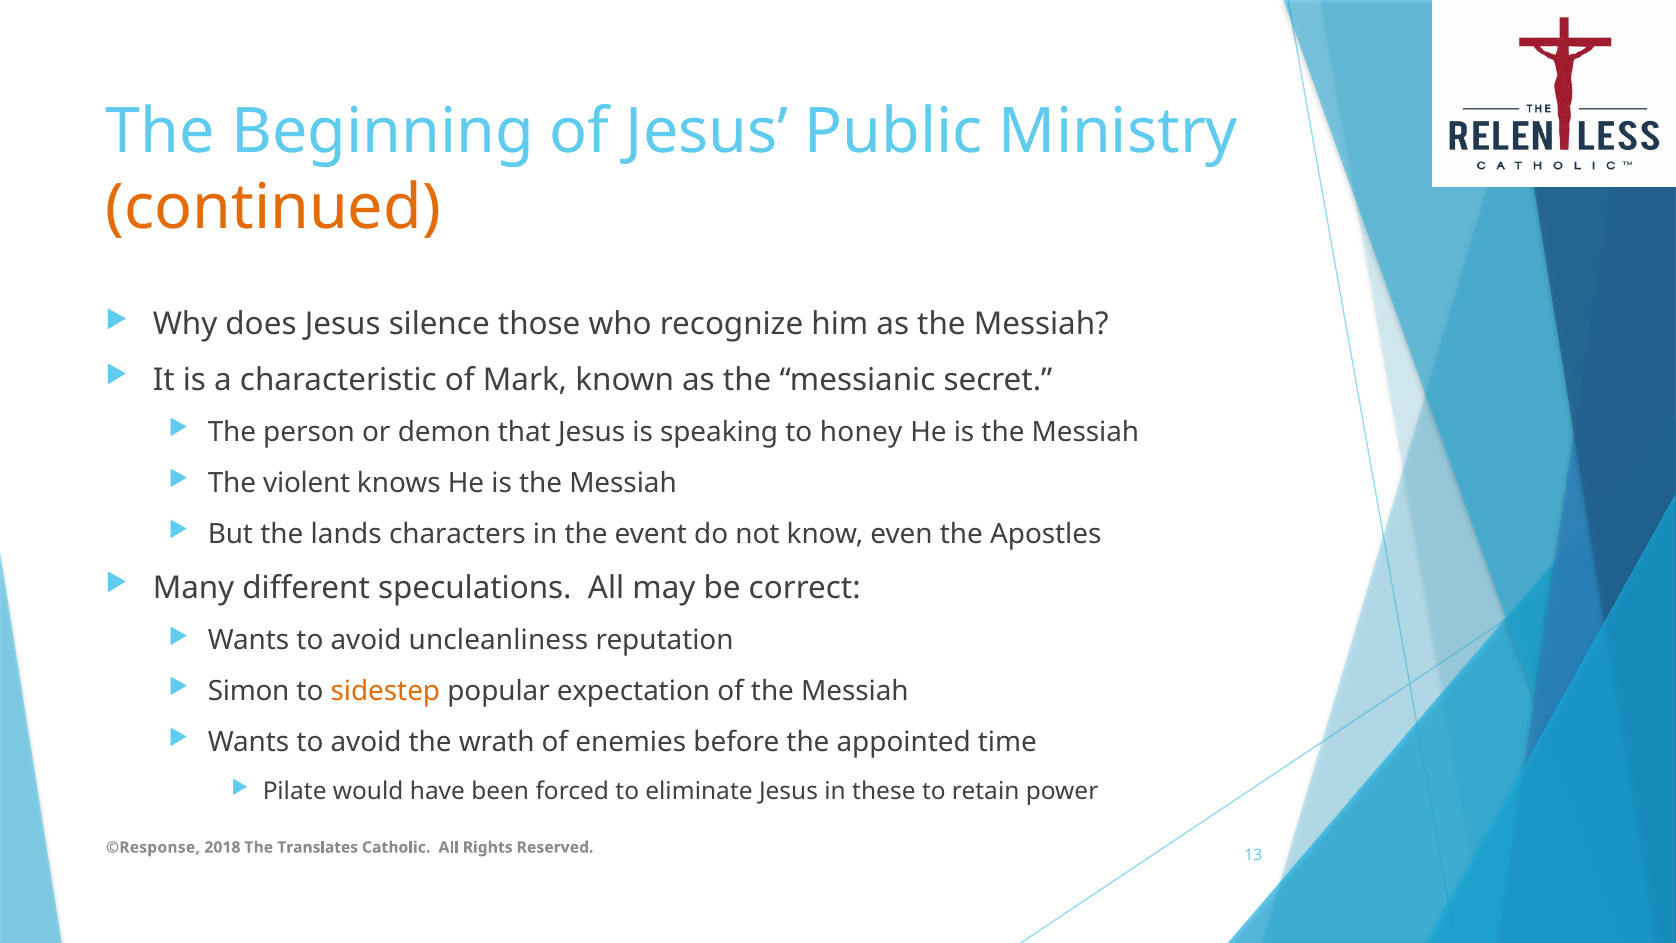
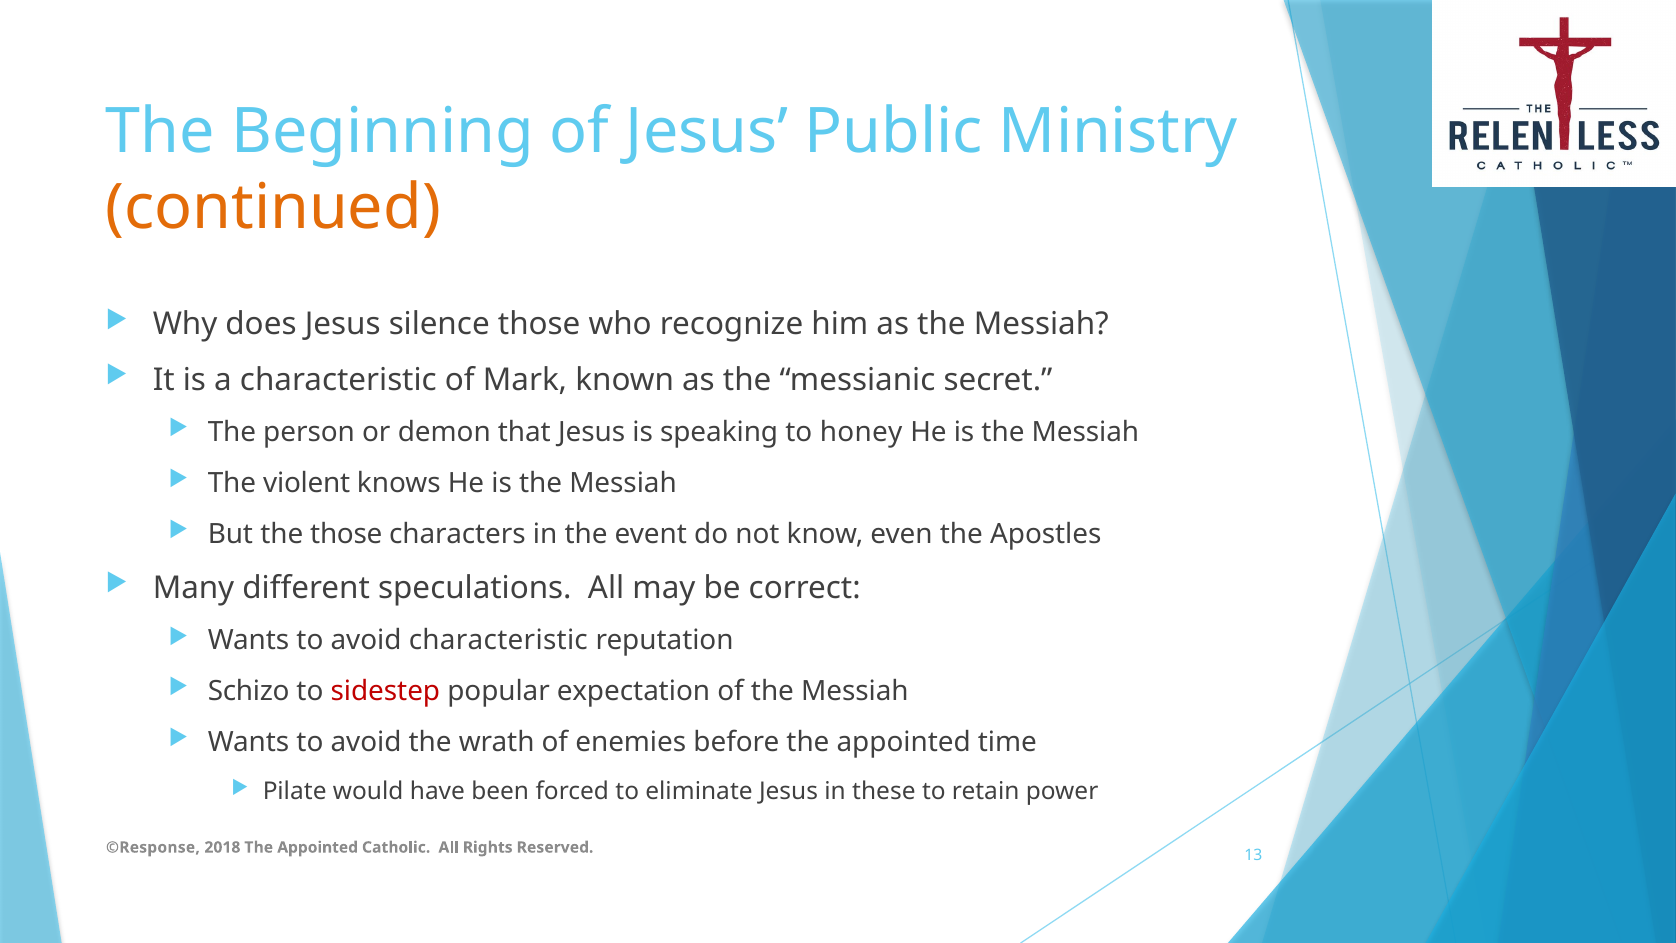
the lands: lands -> those
avoid uncleanliness: uncleanliness -> characteristic
Simon: Simon -> Schizo
sidestep colour: orange -> red
2018 The Translates: Translates -> Appointed
